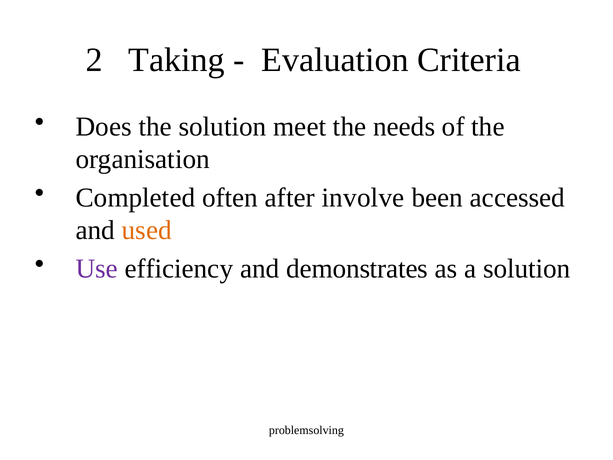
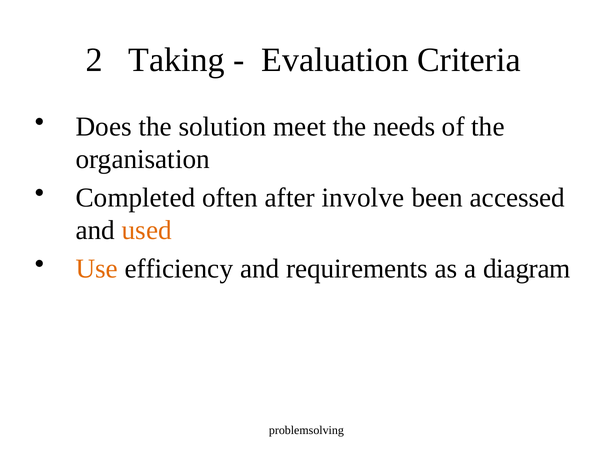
Use colour: purple -> orange
demonstrates: demonstrates -> requirements
a solution: solution -> diagram
